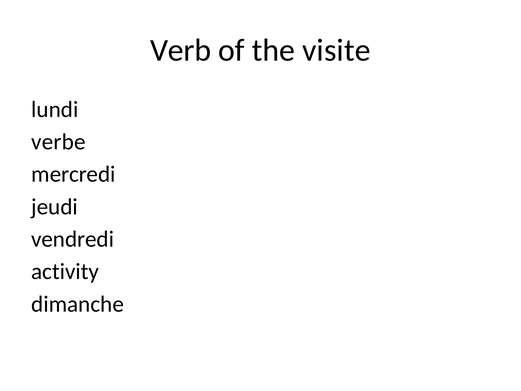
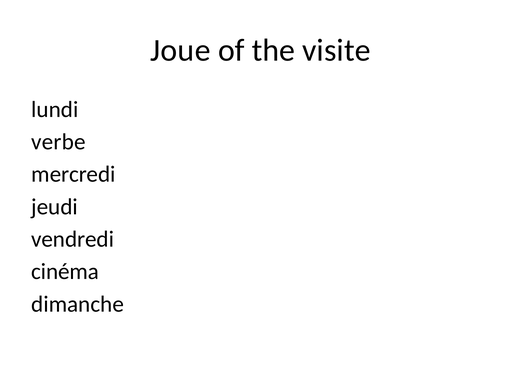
Verb: Verb -> Joue
activity: activity -> cinéma
